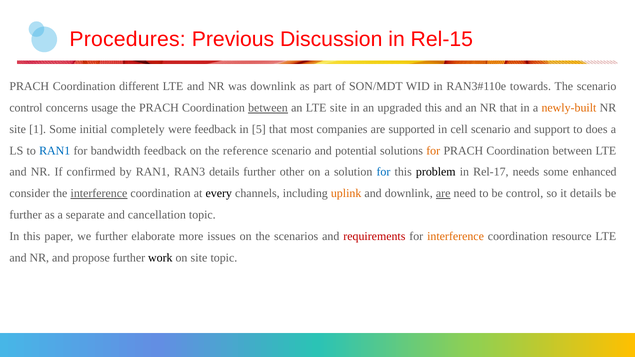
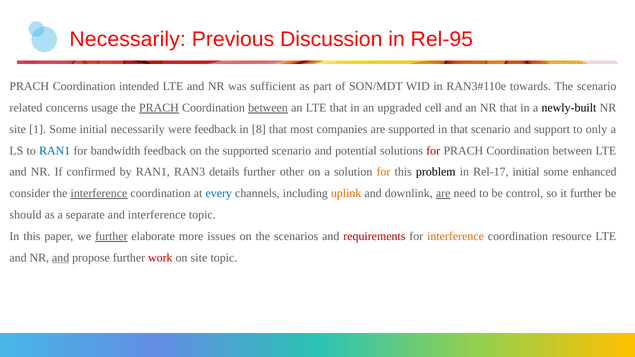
Procedures at (128, 39): Procedures -> Necessarily
Rel-15: Rel-15 -> Rel-95
different: different -> intended
was downlink: downlink -> sufficient
control at (26, 108): control -> related
PRACH at (159, 108) underline: none -> present
LTE site: site -> that
upgraded this: this -> cell
newly-built colour: orange -> black
initial completely: completely -> necessarily
5: 5 -> 8
in cell: cell -> that
does: does -> only
the reference: reference -> supported
for at (433, 151) colour: orange -> red
for at (383, 172) colour: blue -> orange
Rel-17 needs: needs -> initial
every colour: black -> blue
it details: details -> further
further at (26, 215): further -> should
and cancellation: cancellation -> interference
further at (111, 236) underline: none -> present
and at (61, 258) underline: none -> present
work colour: black -> red
